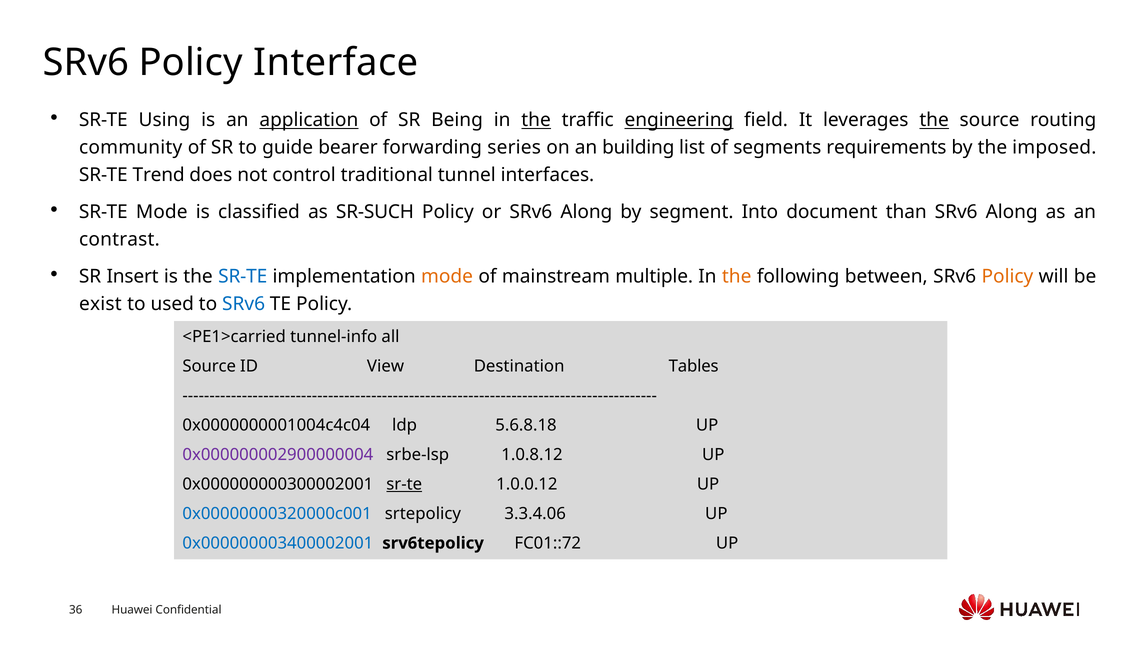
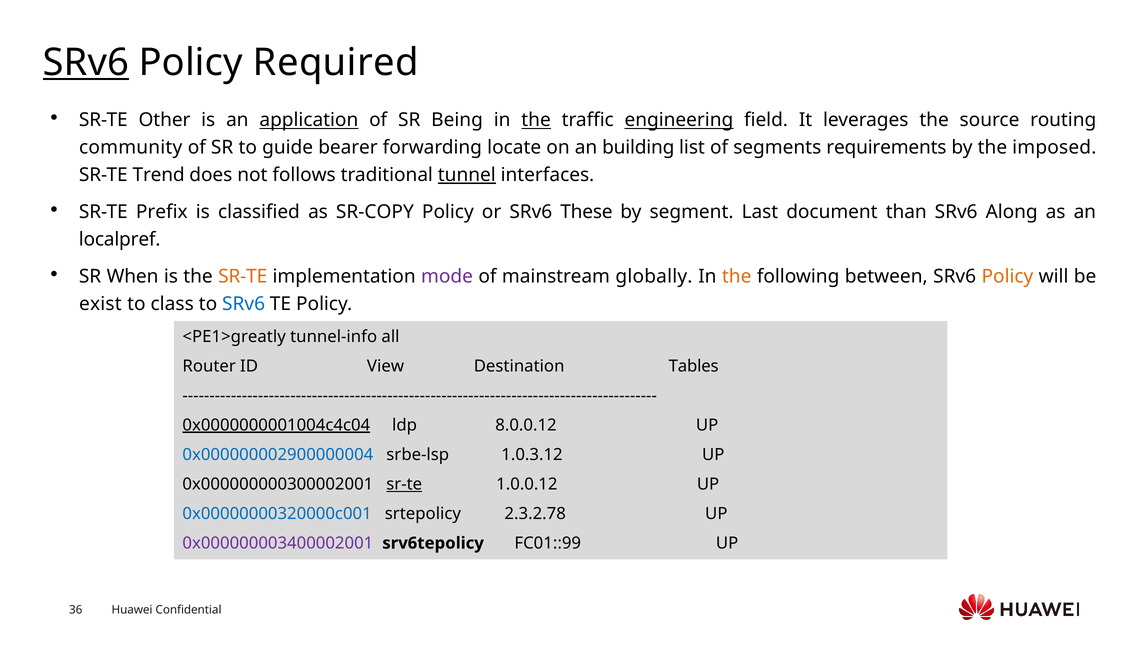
SRv6 at (86, 63) underline: none -> present
Interface: Interface -> Required
Using: Using -> Other
the at (934, 120) underline: present -> none
series: series -> locate
control: control -> follows
tunnel underline: none -> present
SR-TE Mode: Mode -> Prefix
SR-SUCH: SR-SUCH -> SR-COPY
or SRv6 Along: Along -> These
Into: Into -> Last
contrast: contrast -> localpref
Insert: Insert -> When
SR-TE at (243, 277) colour: blue -> orange
mode at (447, 277) colour: orange -> purple
multiple: multiple -> globally
used: used -> class
<PE1>carried: <PE1>carried -> <PE1>greatly
Source at (209, 366): Source -> Router
0x0000000001004c4c04 underline: none -> present
5.6.8.18: 5.6.8.18 -> 8.0.0.12
0x000000002900000004 colour: purple -> blue
1.0.8.12: 1.0.8.12 -> 1.0.3.12
3.3.4.06: 3.3.4.06 -> 2.3.2.78
0x000000003400002001 colour: blue -> purple
FC01::72: FC01::72 -> FC01::99
